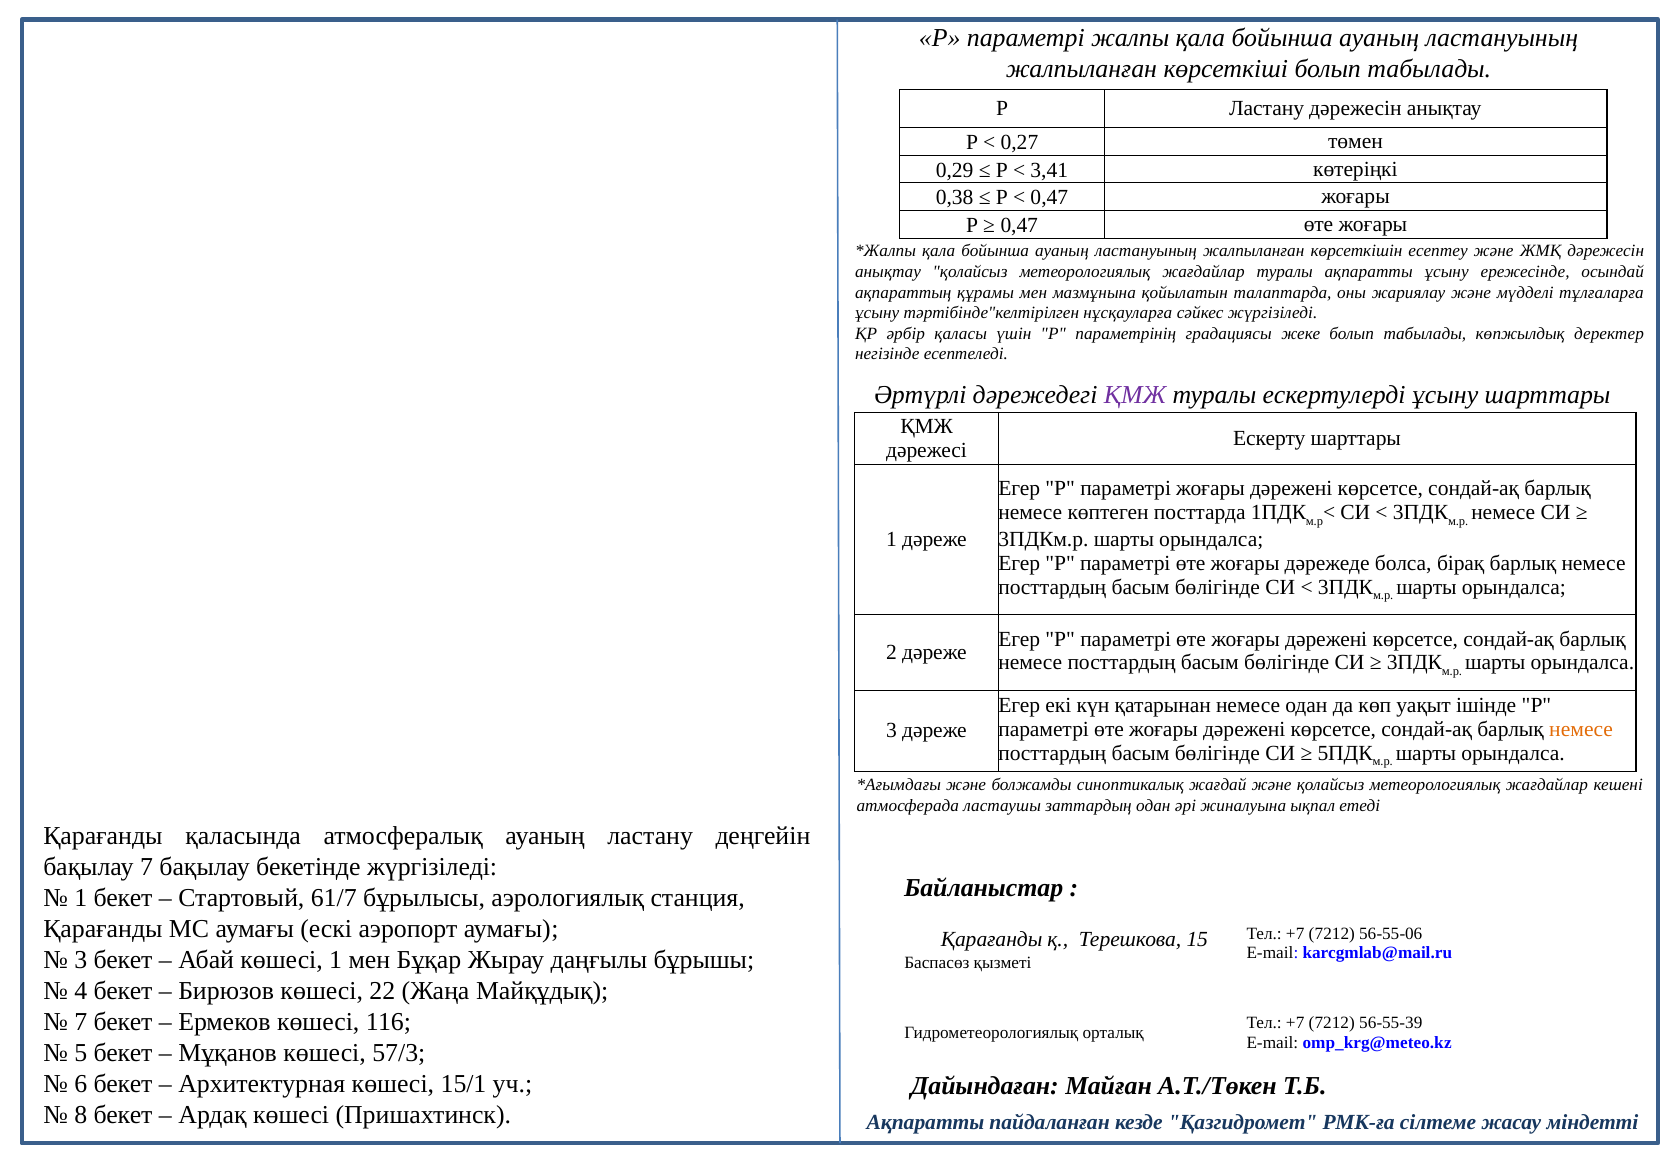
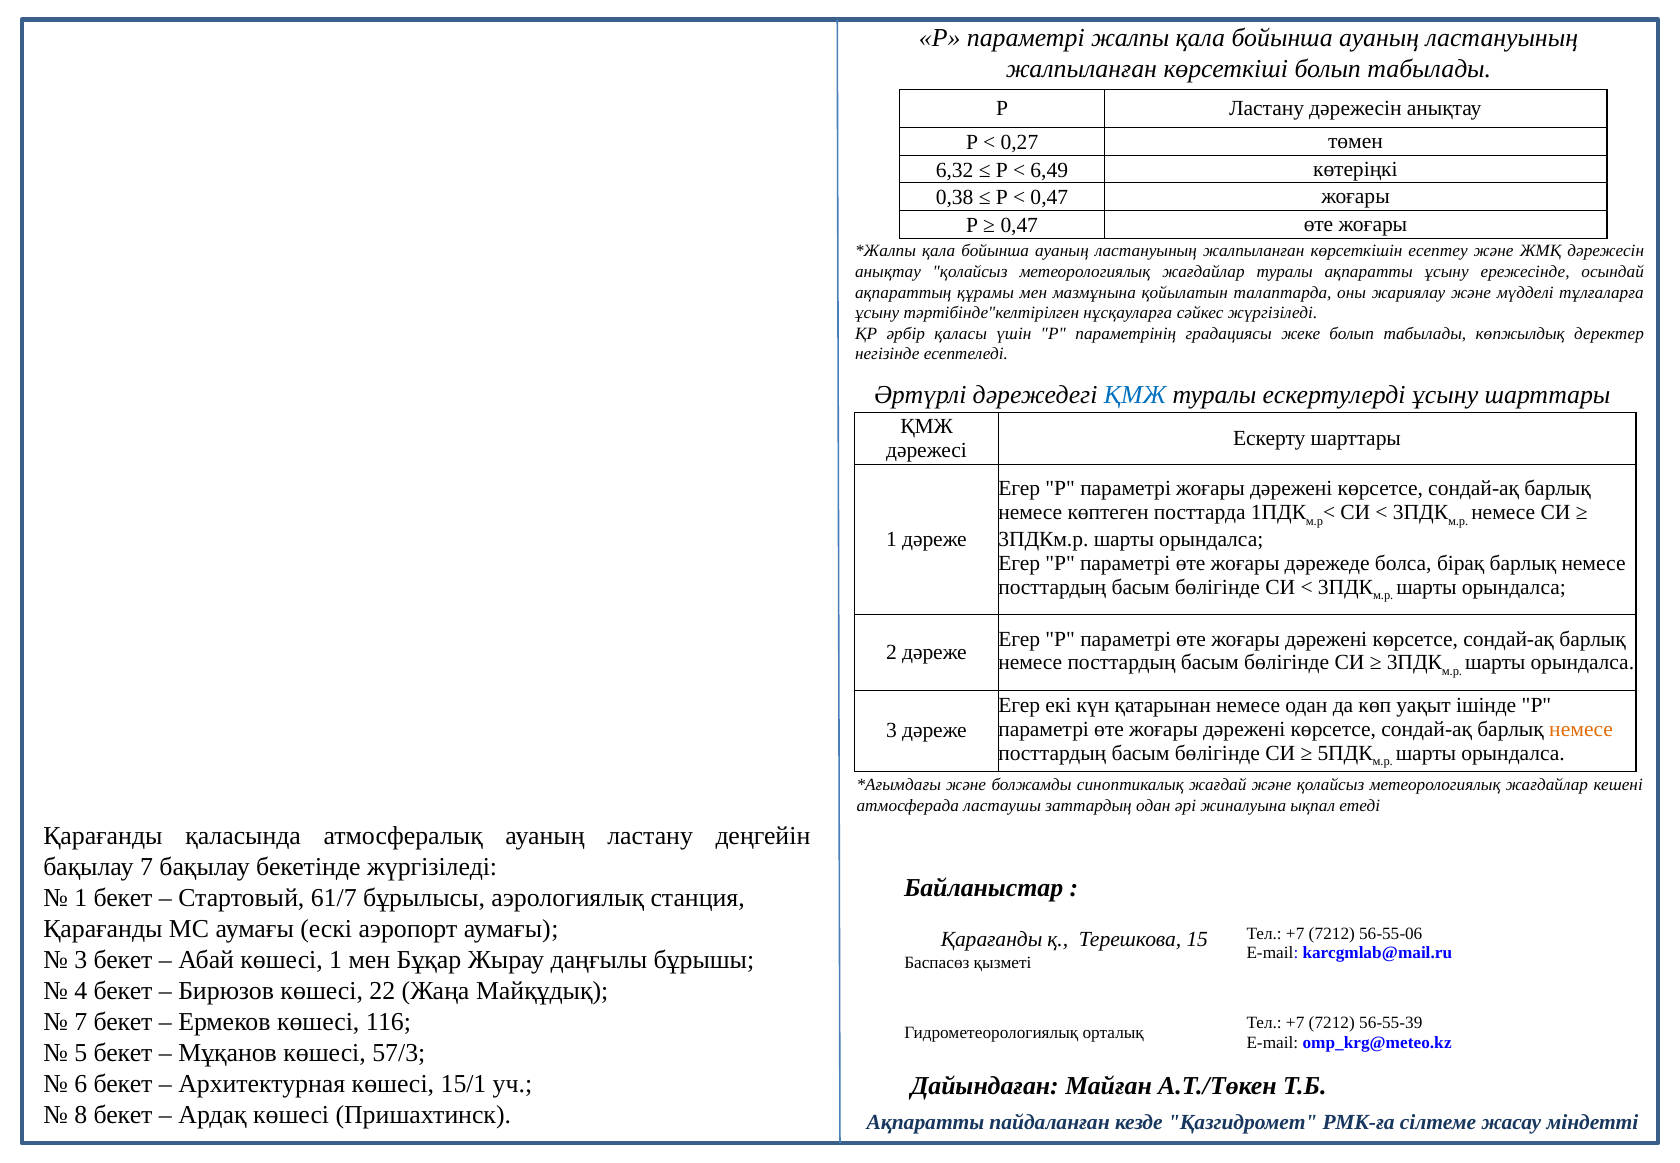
0,29: 0,29 -> 6,32
3,41: 3,41 -> 6,49
ҚМЖ at (1135, 395) colour: purple -> blue
